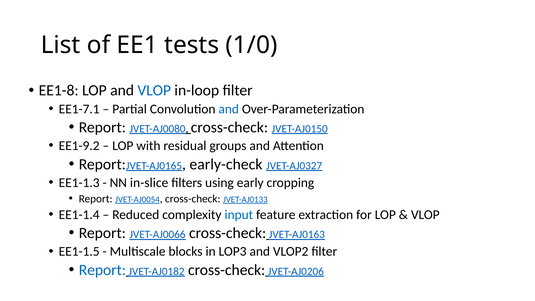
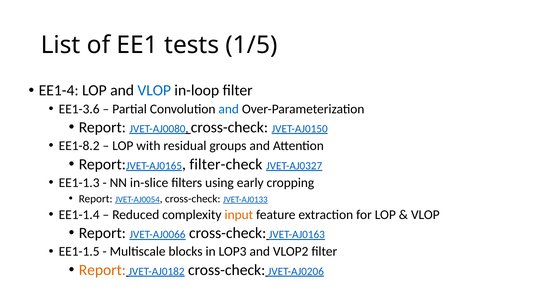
1/0: 1/0 -> 1/5
EE1-8: EE1-8 -> EE1-4
EE1-7.1: EE1-7.1 -> EE1-3.6
EE1-9.2: EE1-9.2 -> EE1-8.2
early-check: early-check -> filter-check
input colour: blue -> orange
Report at (102, 270) colour: blue -> orange
